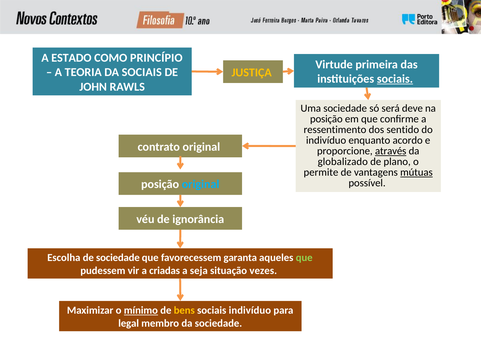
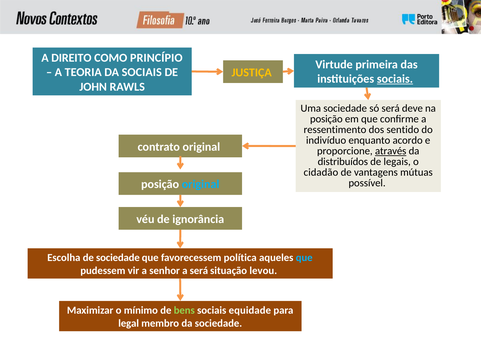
ESTADO: ESTADO -> DIREITO
globalizado: globalizado -> distribuídos
plano: plano -> legais
permite: permite -> cidadão
mútuas underline: present -> none
garanta: garanta -> política
que at (304, 258) colour: light green -> light blue
criadas: criadas -> senhor
a seja: seja -> será
vezes: vezes -> levou
mínimo underline: present -> none
bens colour: yellow -> light green
sociais indivíduo: indivíduo -> equidade
